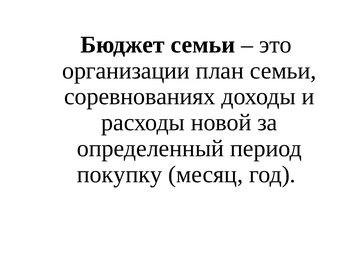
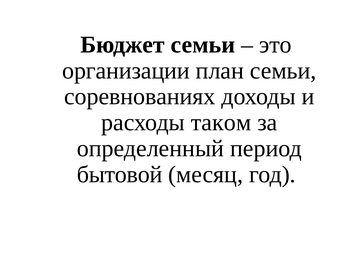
новой: новой -> таком
покупку: покупку -> бытовой
